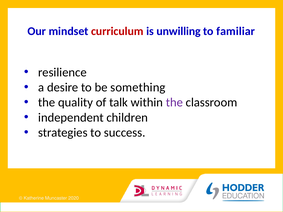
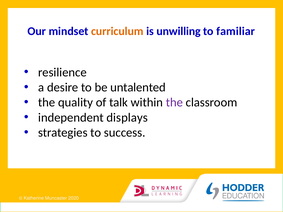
curriculum colour: red -> orange
something: something -> untalented
children: children -> displays
